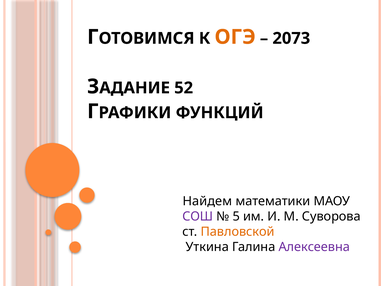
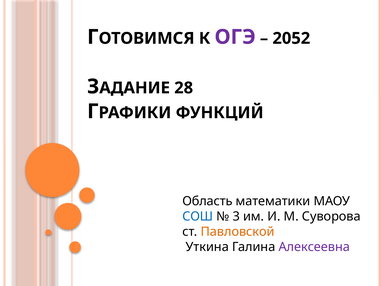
ОГЭ colour: orange -> purple
2073: 2073 -> 2052
52: 52 -> 28
Найдем: Найдем -> Область
СОШ colour: purple -> blue
5: 5 -> 3
